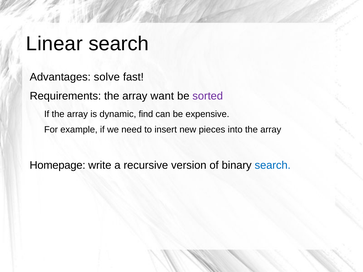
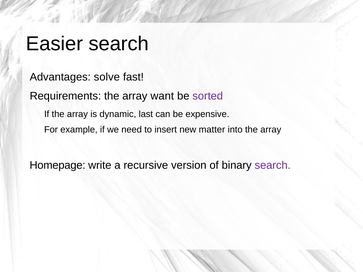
Linear: Linear -> Easier
find: find -> last
pieces: pieces -> matter
search at (273, 165) colour: blue -> purple
